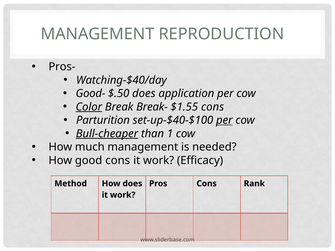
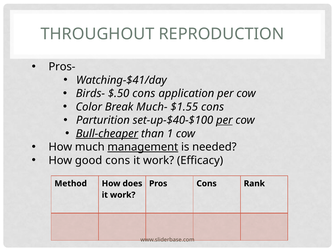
MANAGEMENT at (97, 34): MANAGEMENT -> THROUGHOUT
Watching-$40/day: Watching-$40/day -> Watching-$41/day
Good-: Good- -> Birds-
$.50 does: does -> cons
Color underline: present -> none
Break-: Break- -> Much-
management at (143, 147) underline: none -> present
